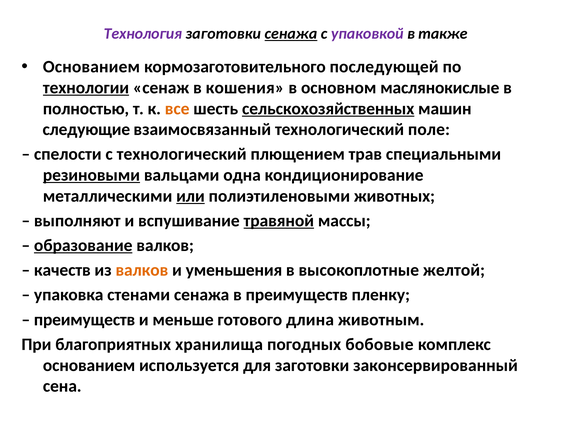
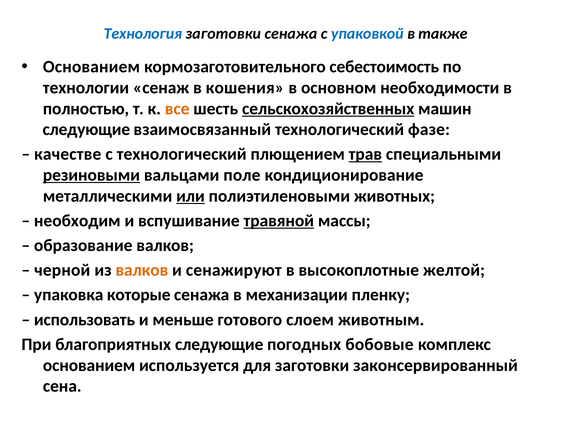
Технология colour: purple -> blue
сенажа at (291, 34) underline: present -> none
упаковкой colour: purple -> blue
последующей: последующей -> себестоимость
технологии underline: present -> none
маслянокислые: маслянокислые -> необходимости
поле: поле -> фазе
спелости: спелости -> качестве
трав underline: none -> present
одна: одна -> поле
выполняют: выполняют -> необходим
образование underline: present -> none
качеств: качеств -> черной
уменьшения: уменьшения -> сенажируют
стенами: стенами -> которые
в преимуществ: преимуществ -> механизации
преимуществ at (85, 320): преимуществ -> использовать
длина: длина -> слоем
благоприятных хранилища: хранилища -> следующие
